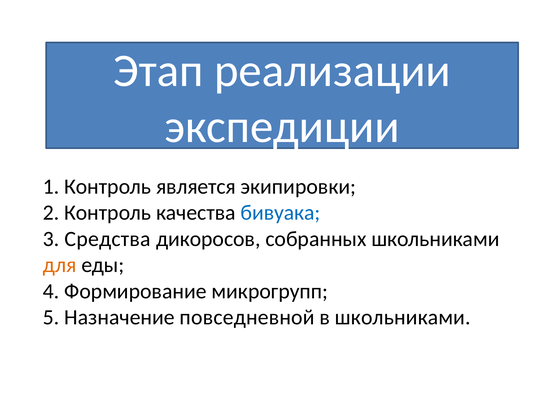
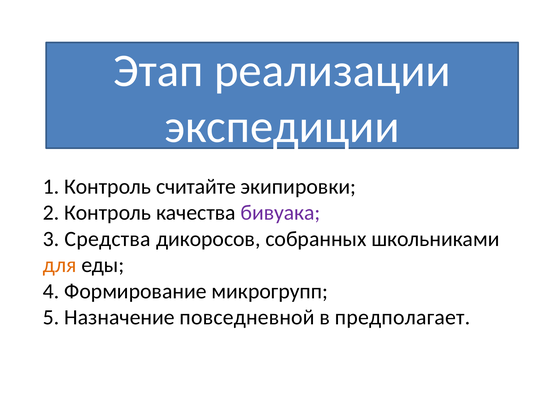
является: является -> считайте
бивуака colour: blue -> purple
в школьниками: школьниками -> предполагает
